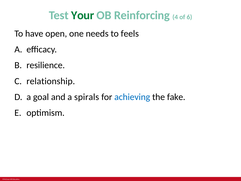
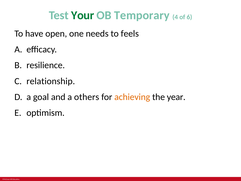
Reinforcing: Reinforcing -> Temporary
spirals: spirals -> others
achieving colour: blue -> orange
fake: fake -> year
